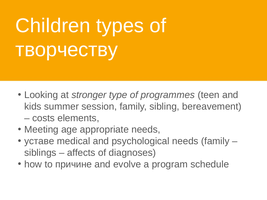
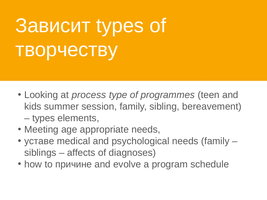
Children: Children -> Зависит
stronger: stronger -> process
costs at (44, 118): costs -> types
